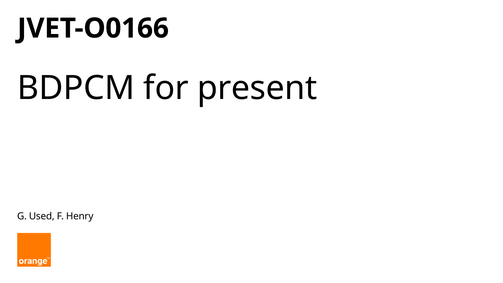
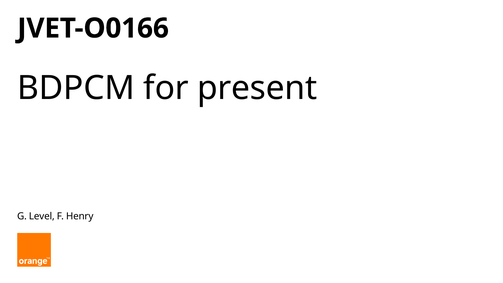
Used: Used -> Level
